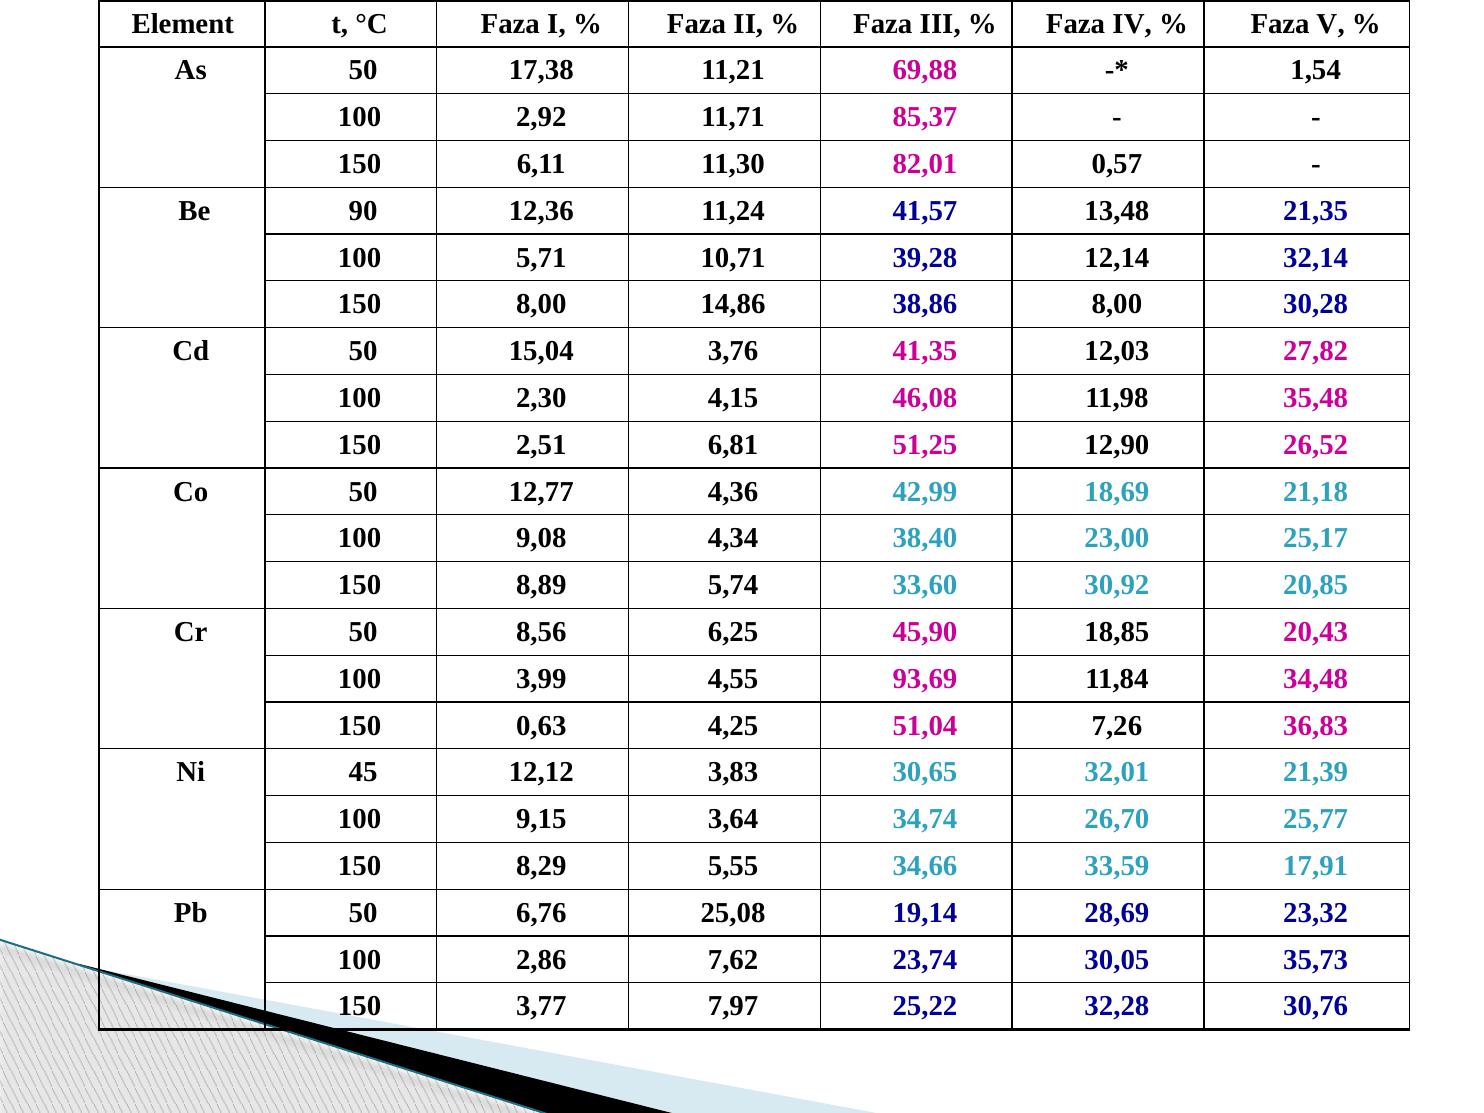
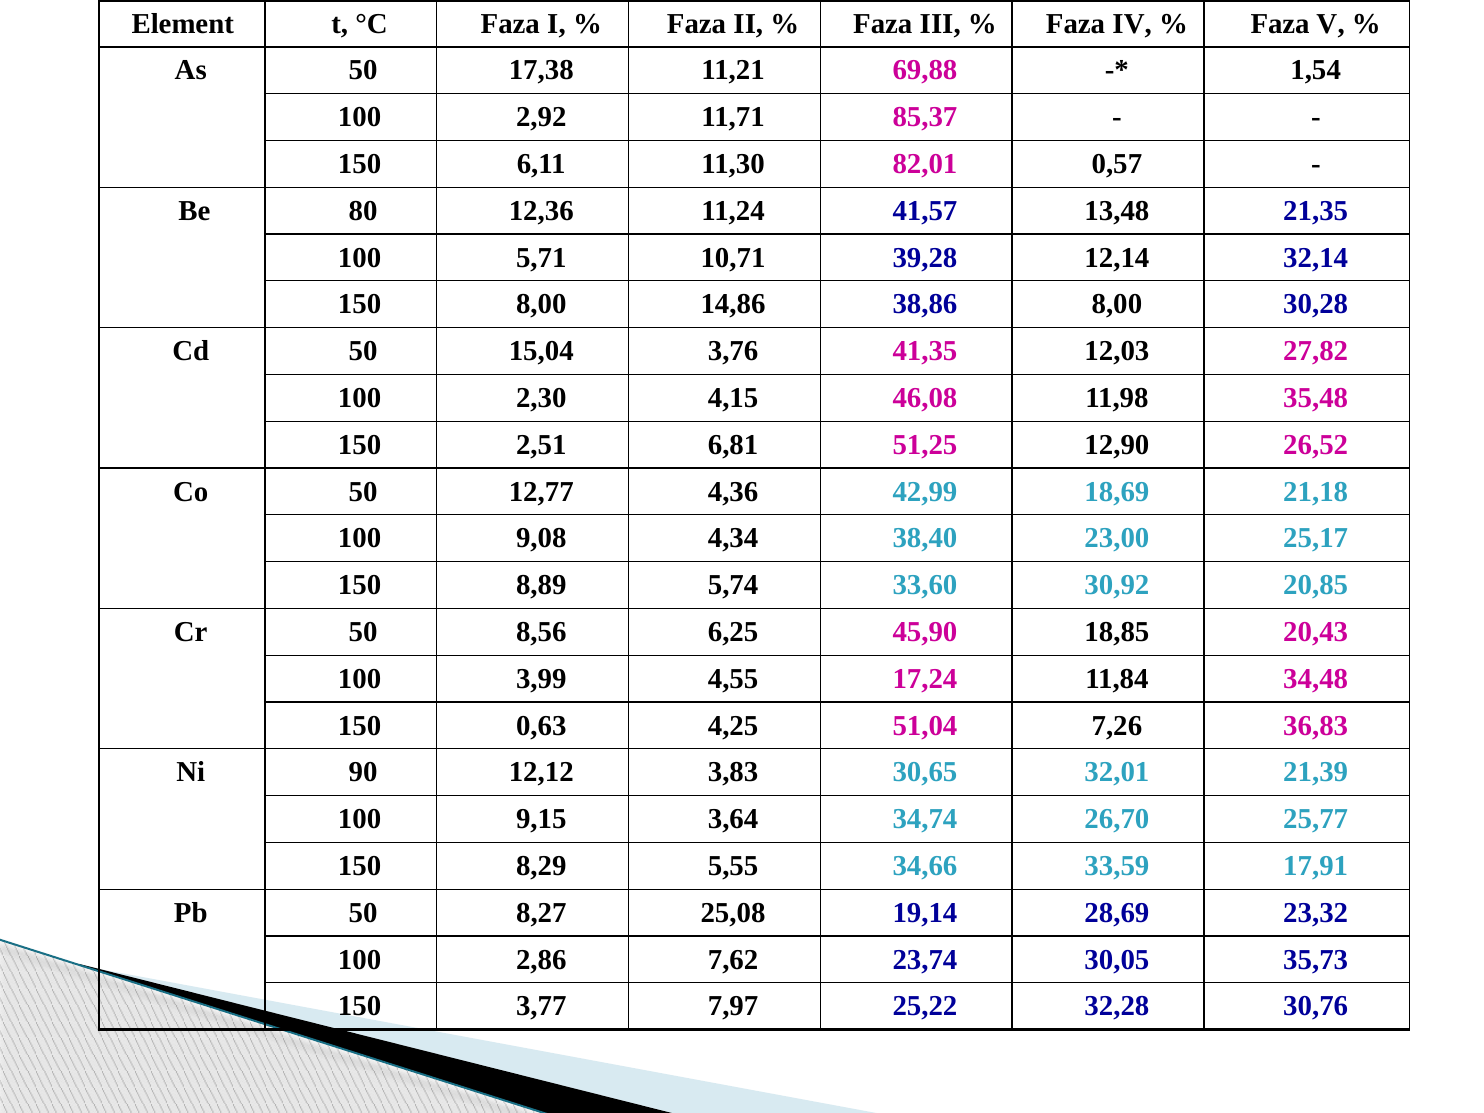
90: 90 -> 80
93,69: 93,69 -> 17,24
45: 45 -> 90
6,76: 6,76 -> 8,27
